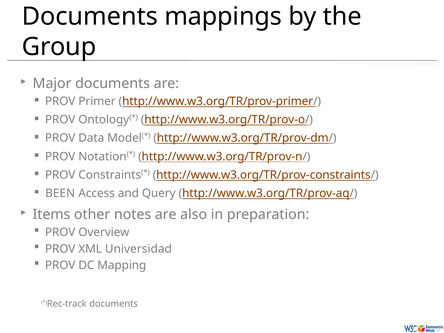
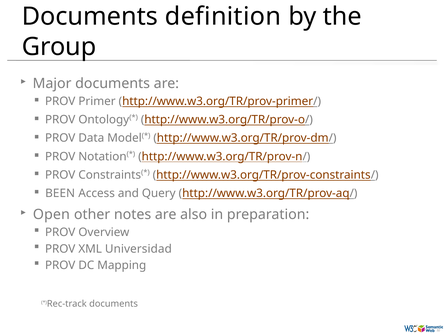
mappings: mappings -> definition
Items: Items -> Open
